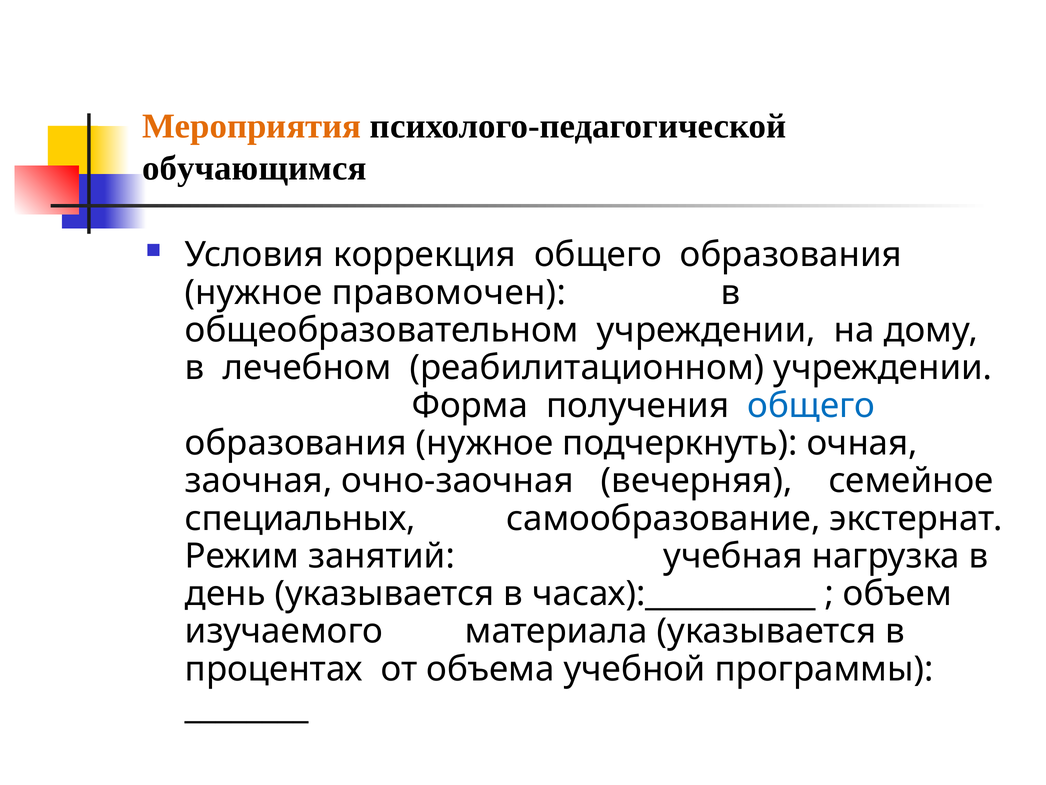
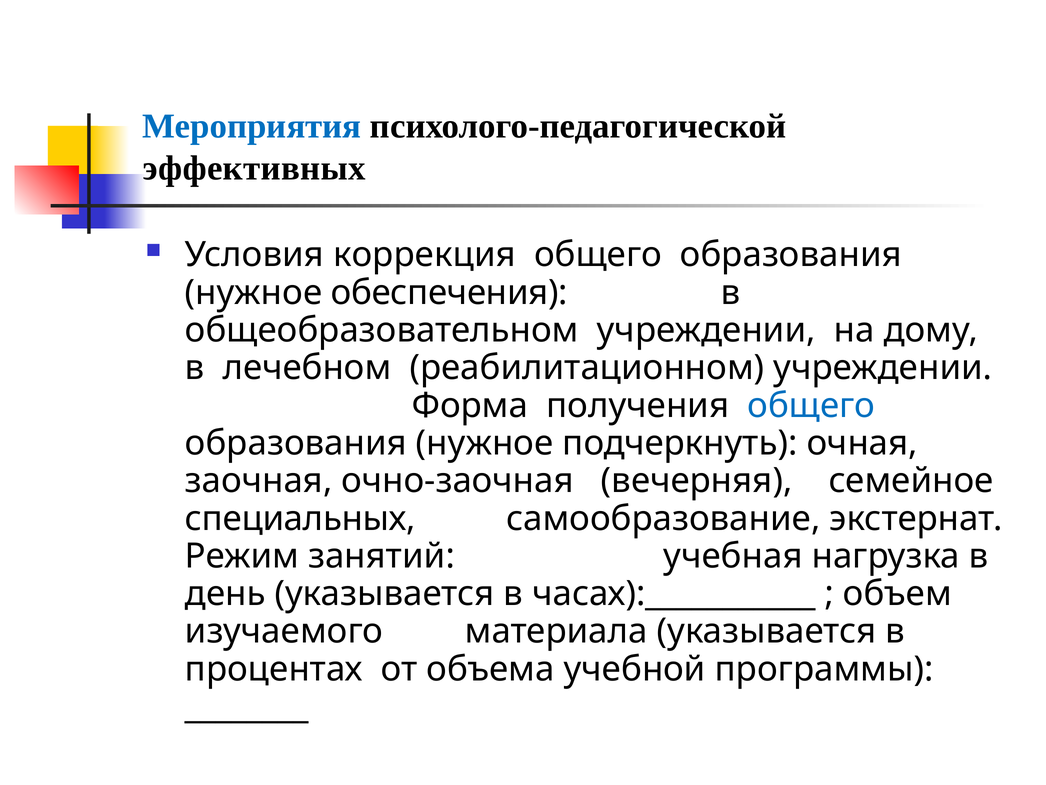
Мероприятия colour: orange -> blue
обучающимся: обучающимся -> эффективных
правомочен: правомочен -> обеспечения
